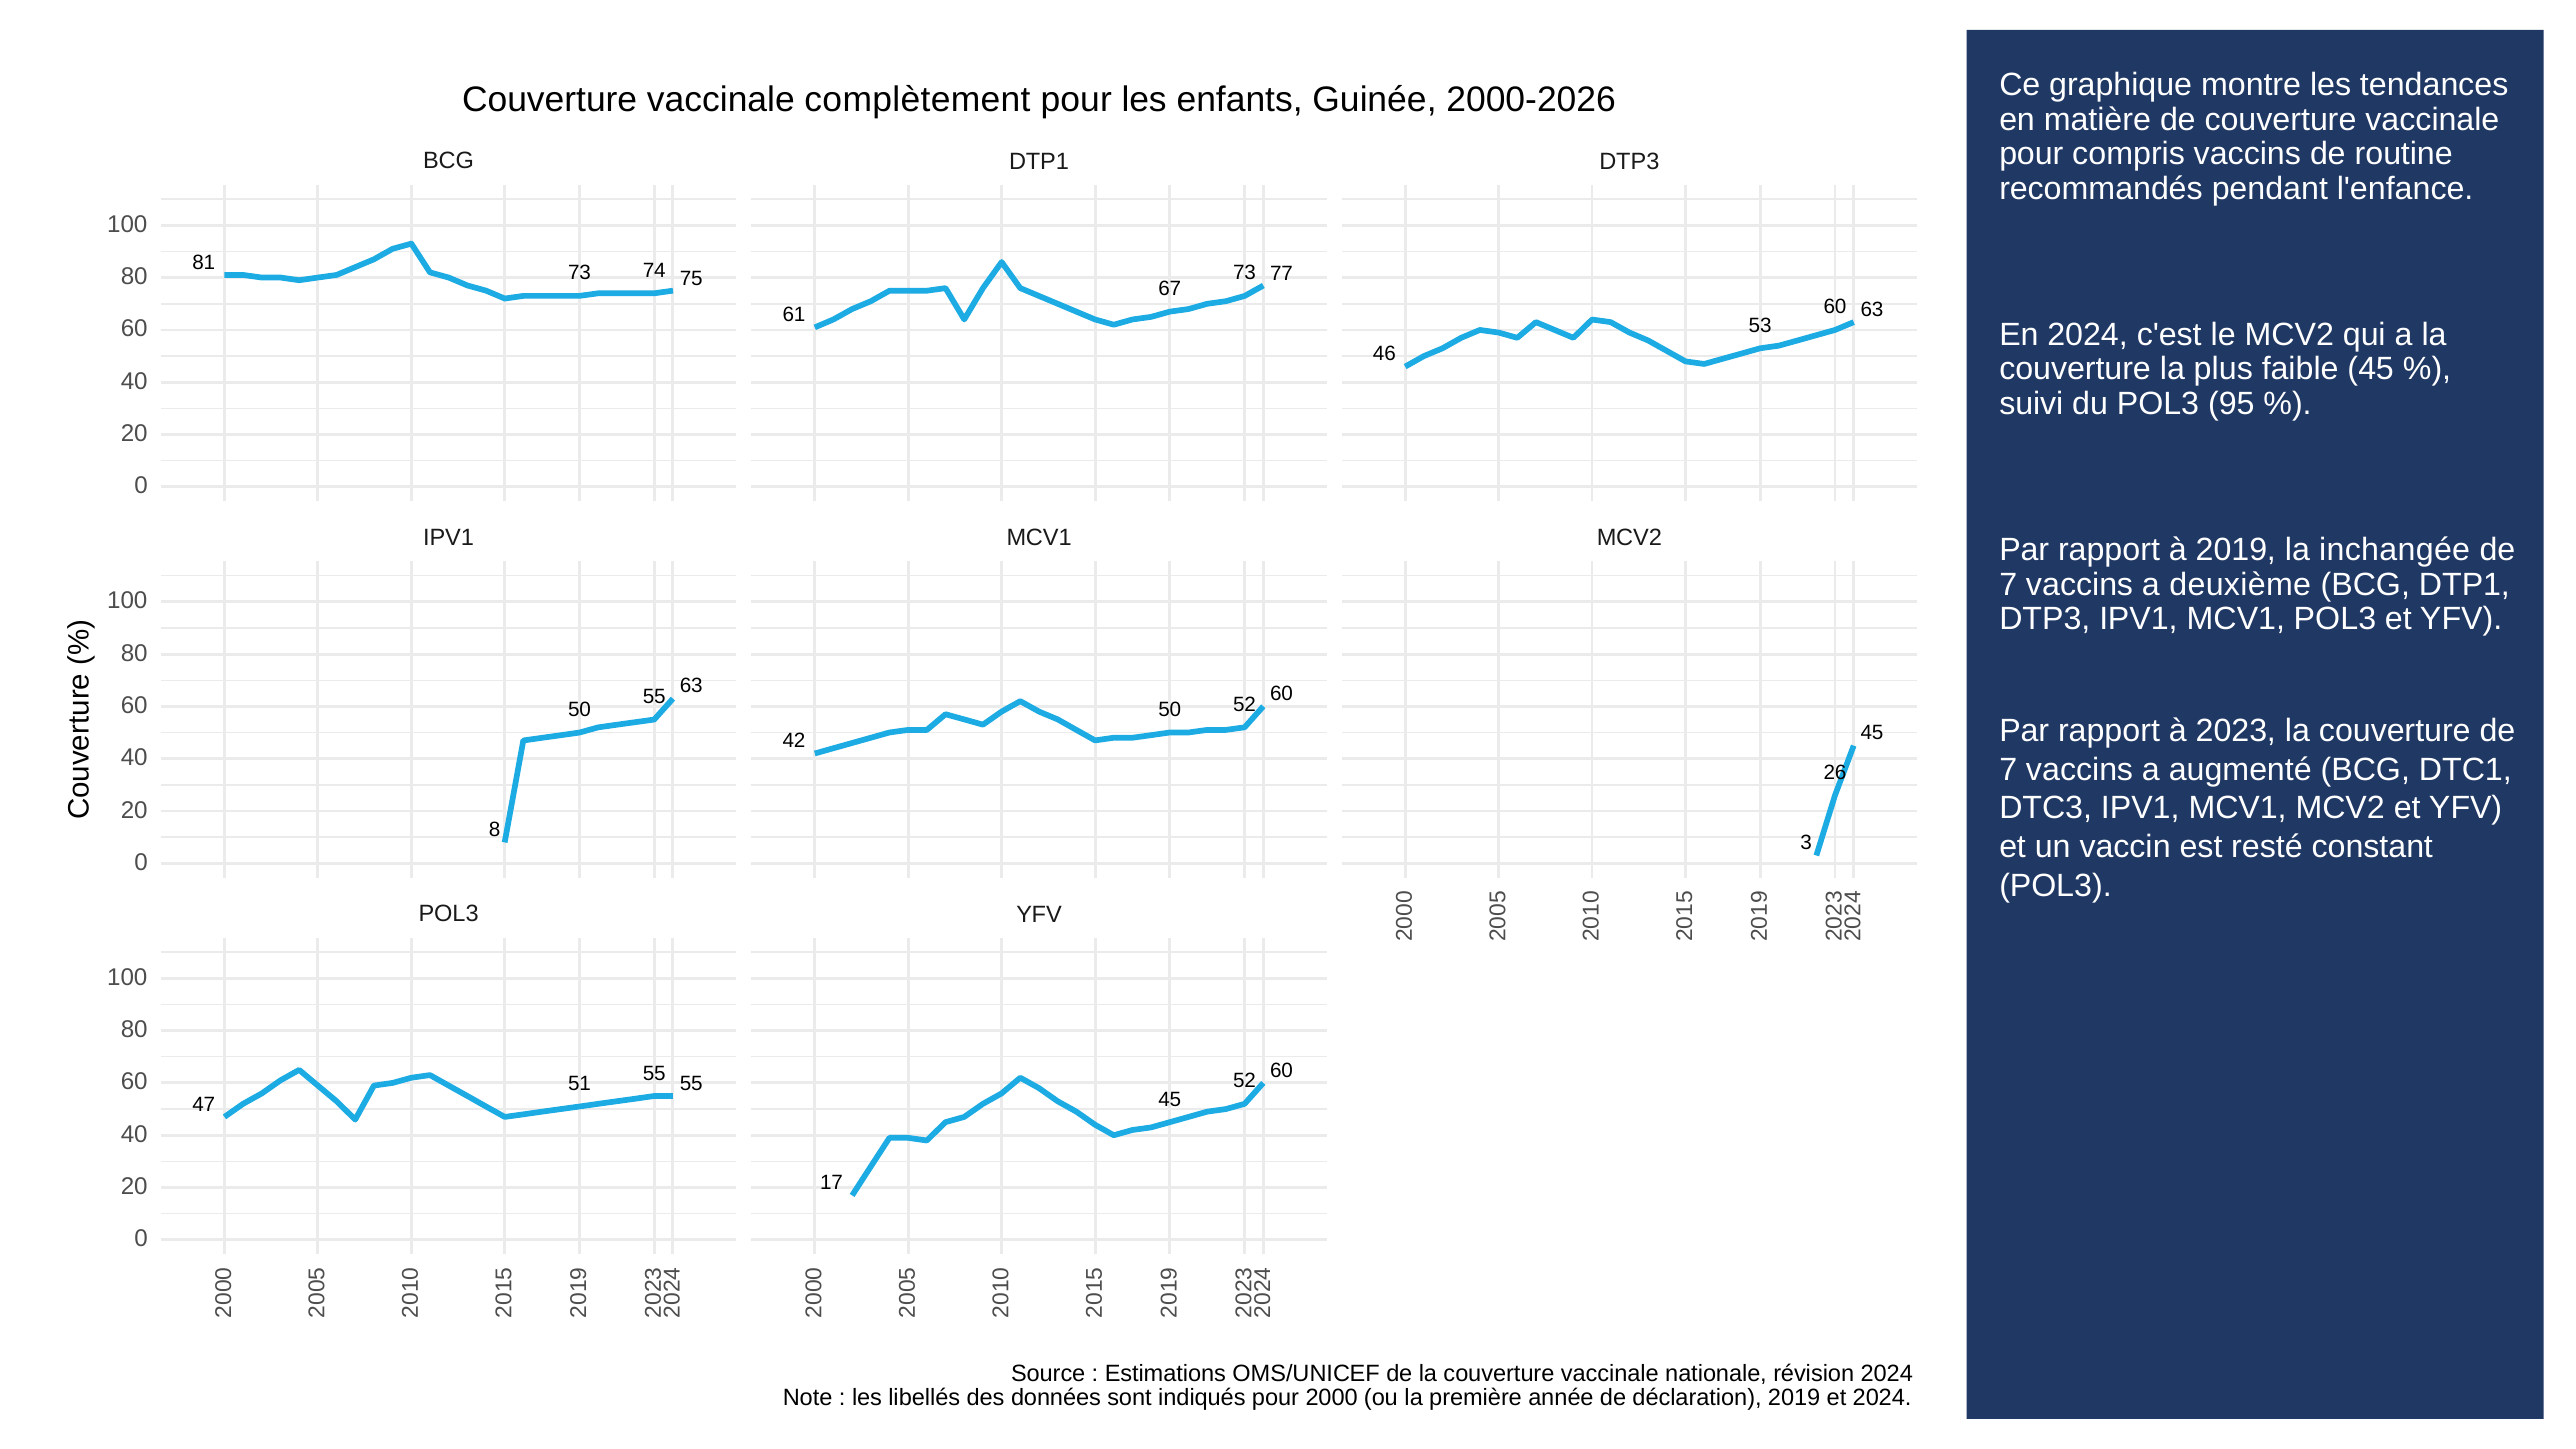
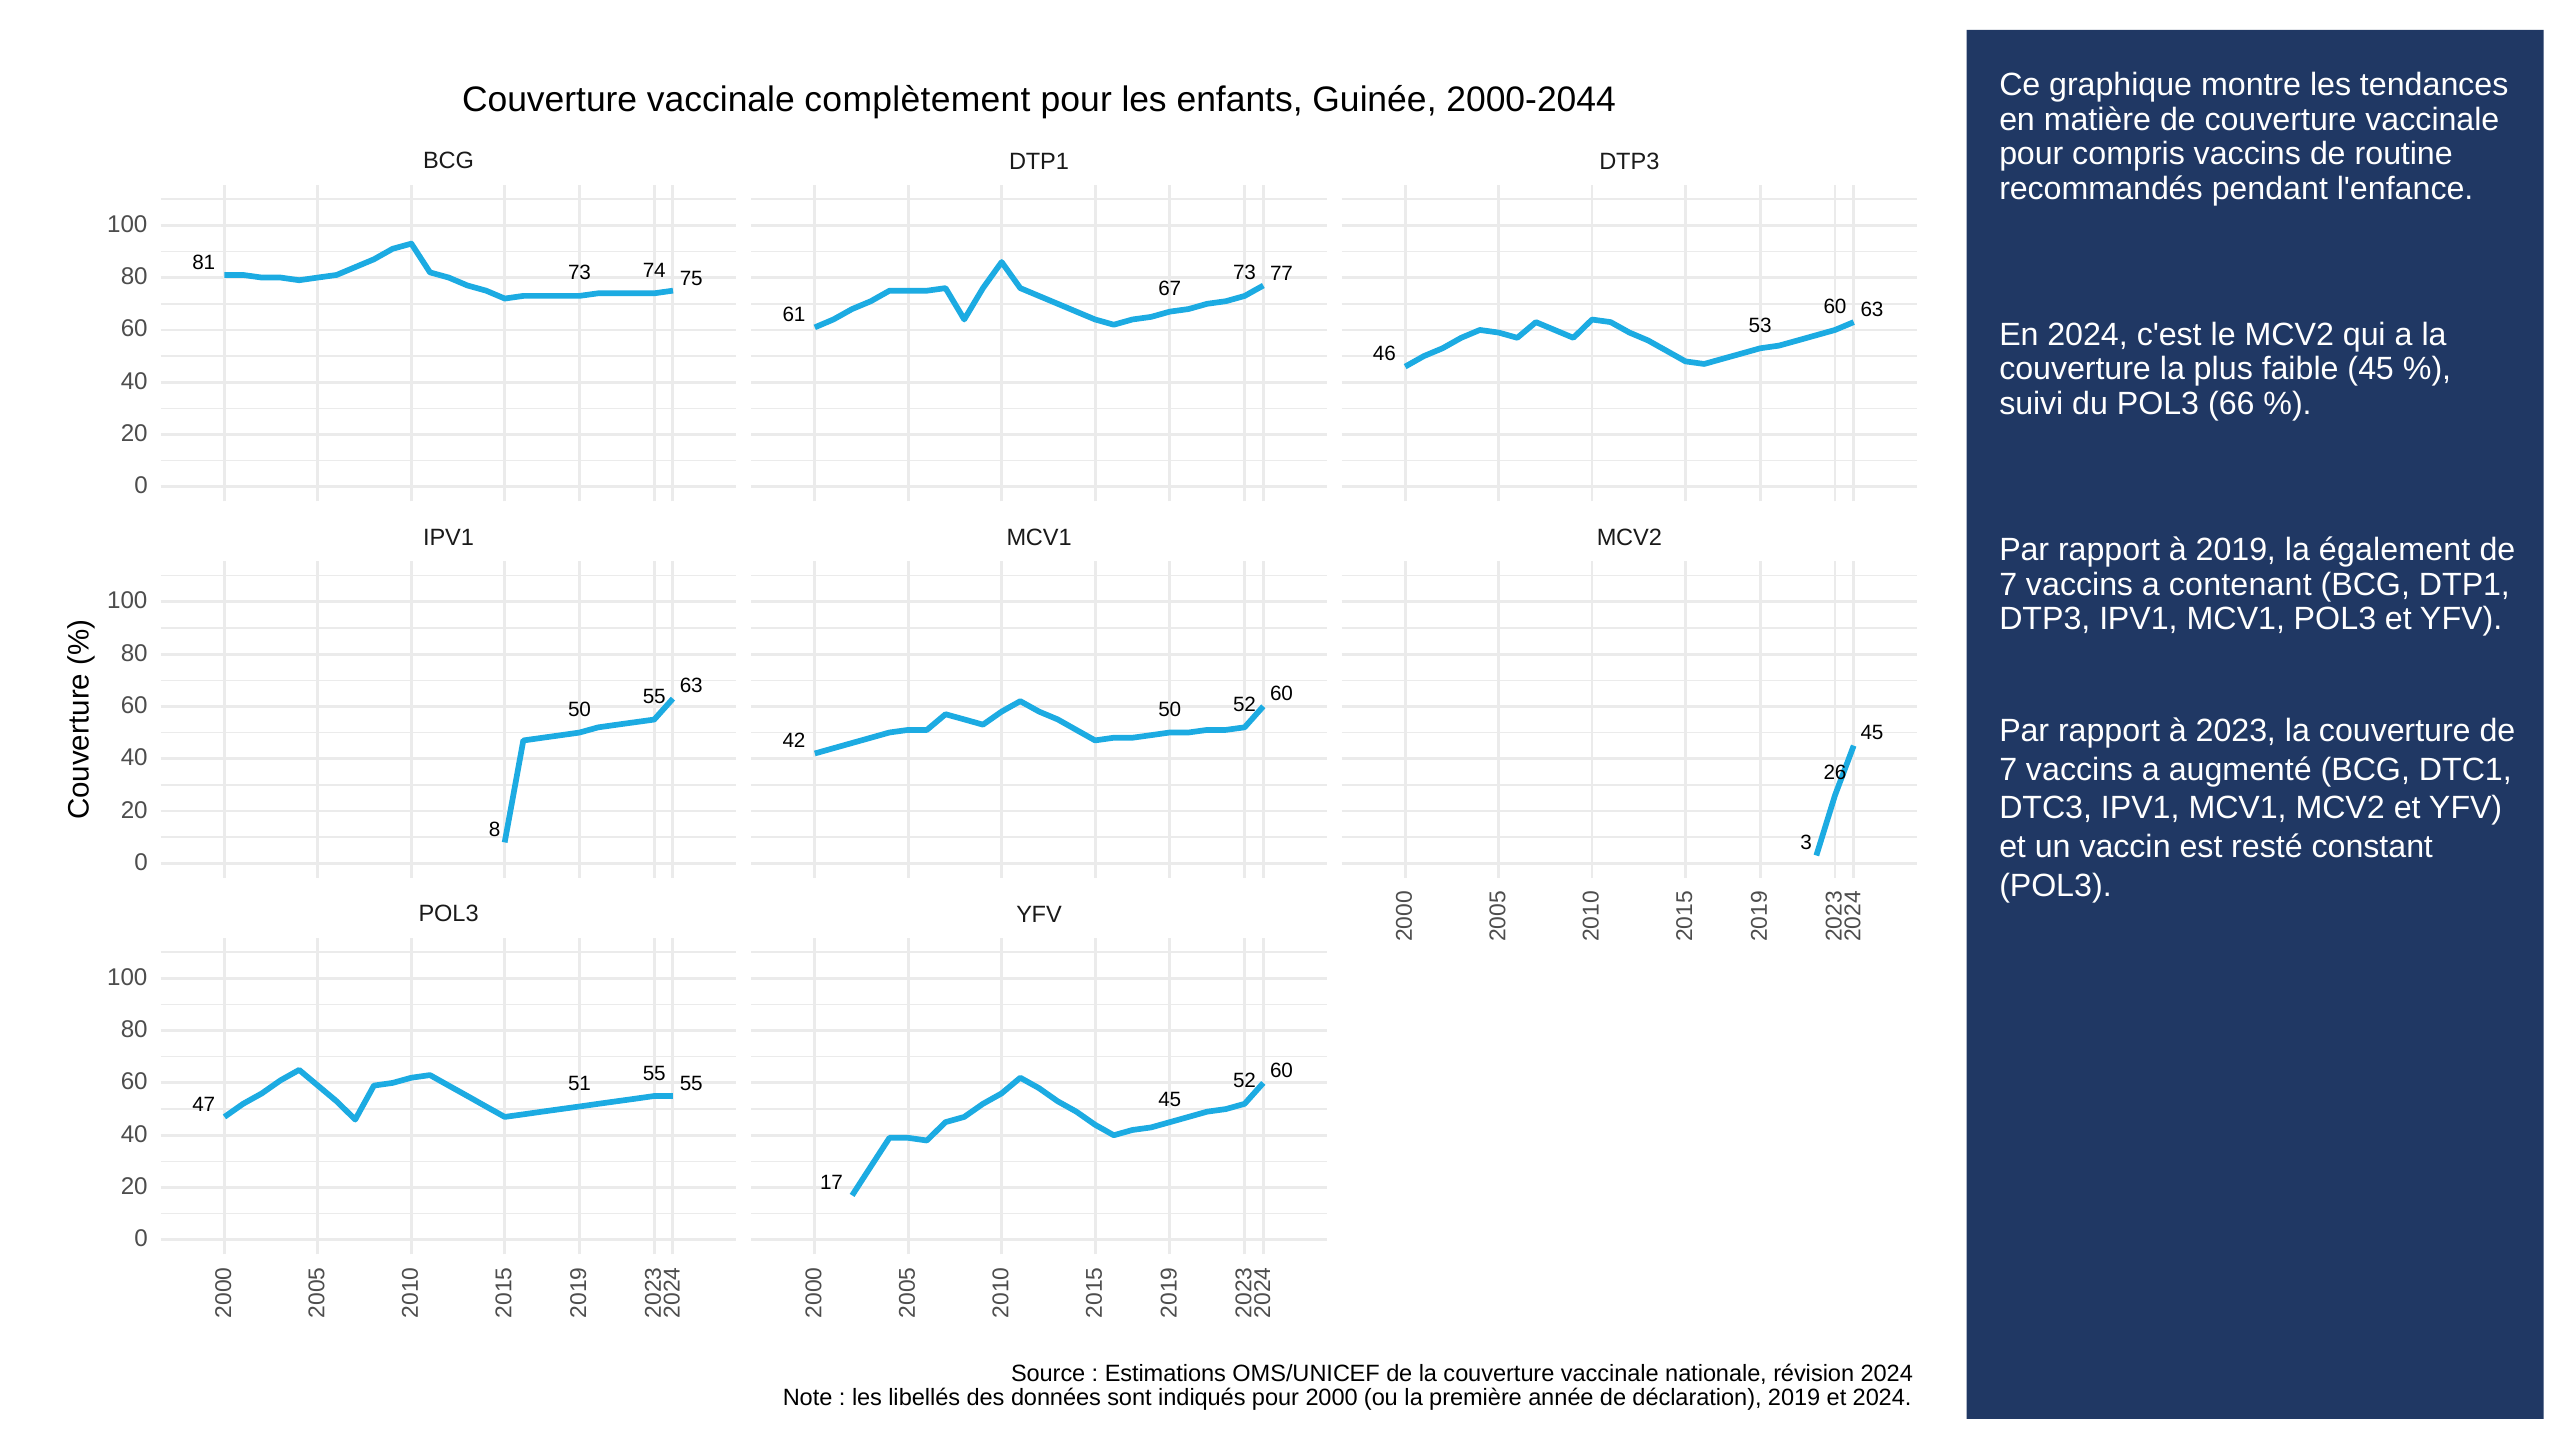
2000-2026: 2000-2026 -> 2000-2044
95: 95 -> 66
inchangée: inchangée -> également
deuxième: deuxième -> contenant
